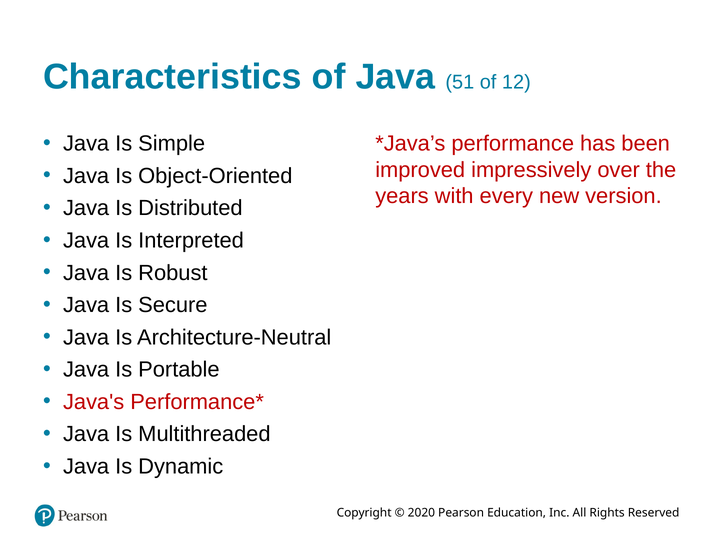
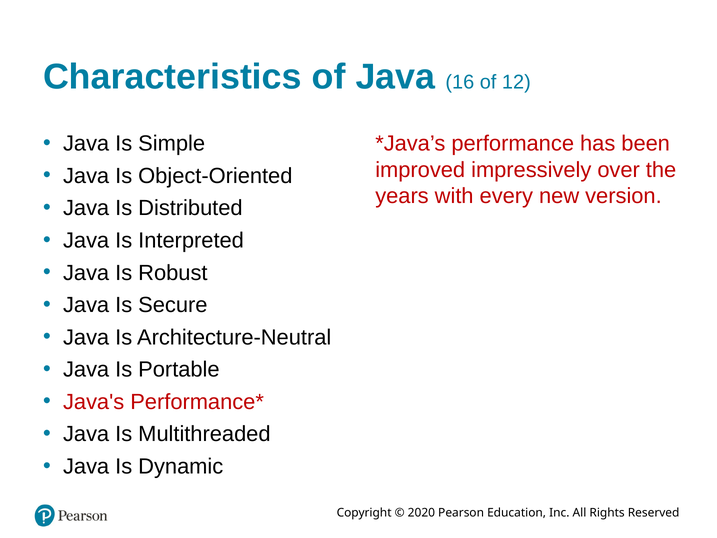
51: 51 -> 16
